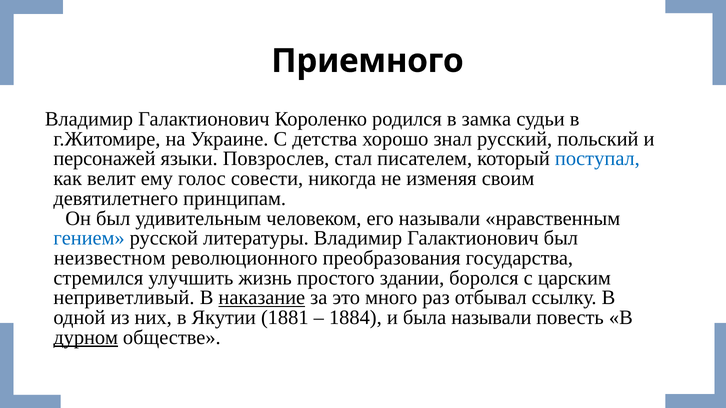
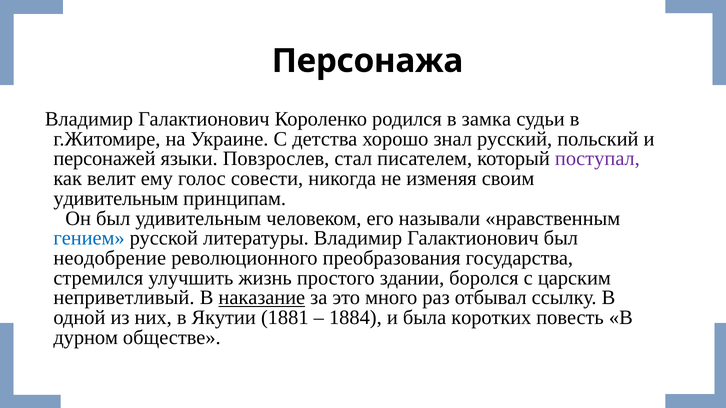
Приемного: Приемного -> Персонажа
поступал colour: blue -> purple
девятилетнего at (116, 199): девятилетнего -> удивительным
неизвестном: неизвестном -> неодобрение
была называли: называли -> коротких
дурном underline: present -> none
